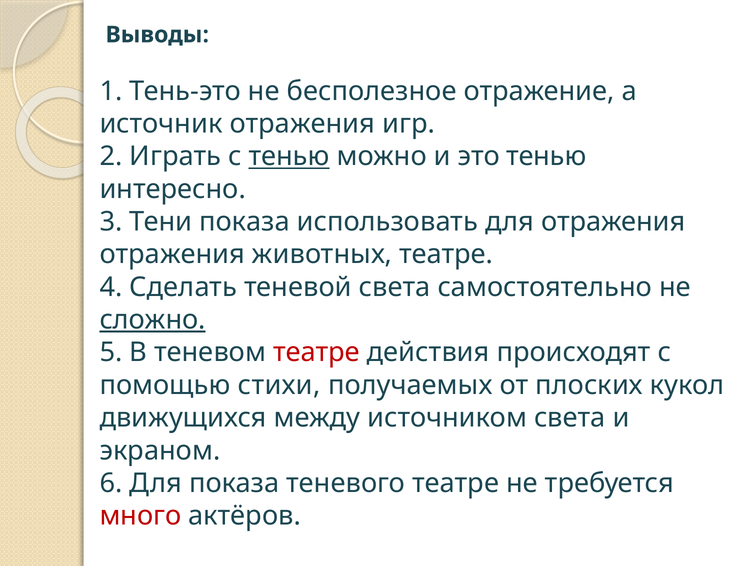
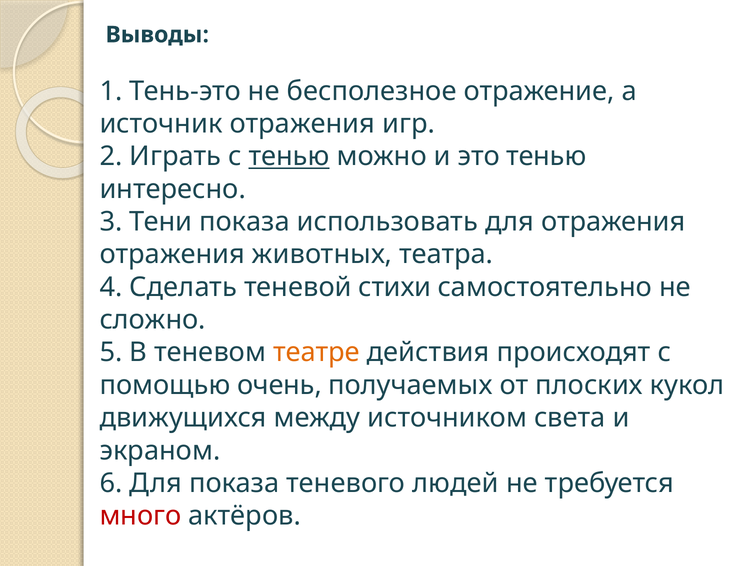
животных театре: театре -> театра
теневой света: света -> стихи
сложно underline: present -> none
театре at (316, 353) colour: red -> orange
стихи: стихи -> очень
теневого театре: театре -> людей
